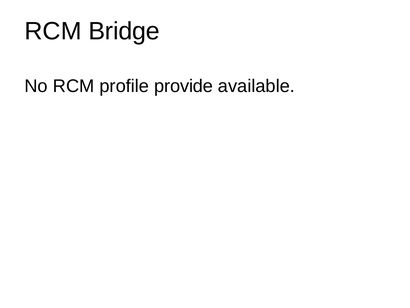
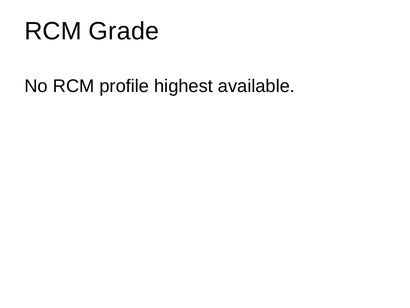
Bridge: Bridge -> Grade
provide: provide -> highest
